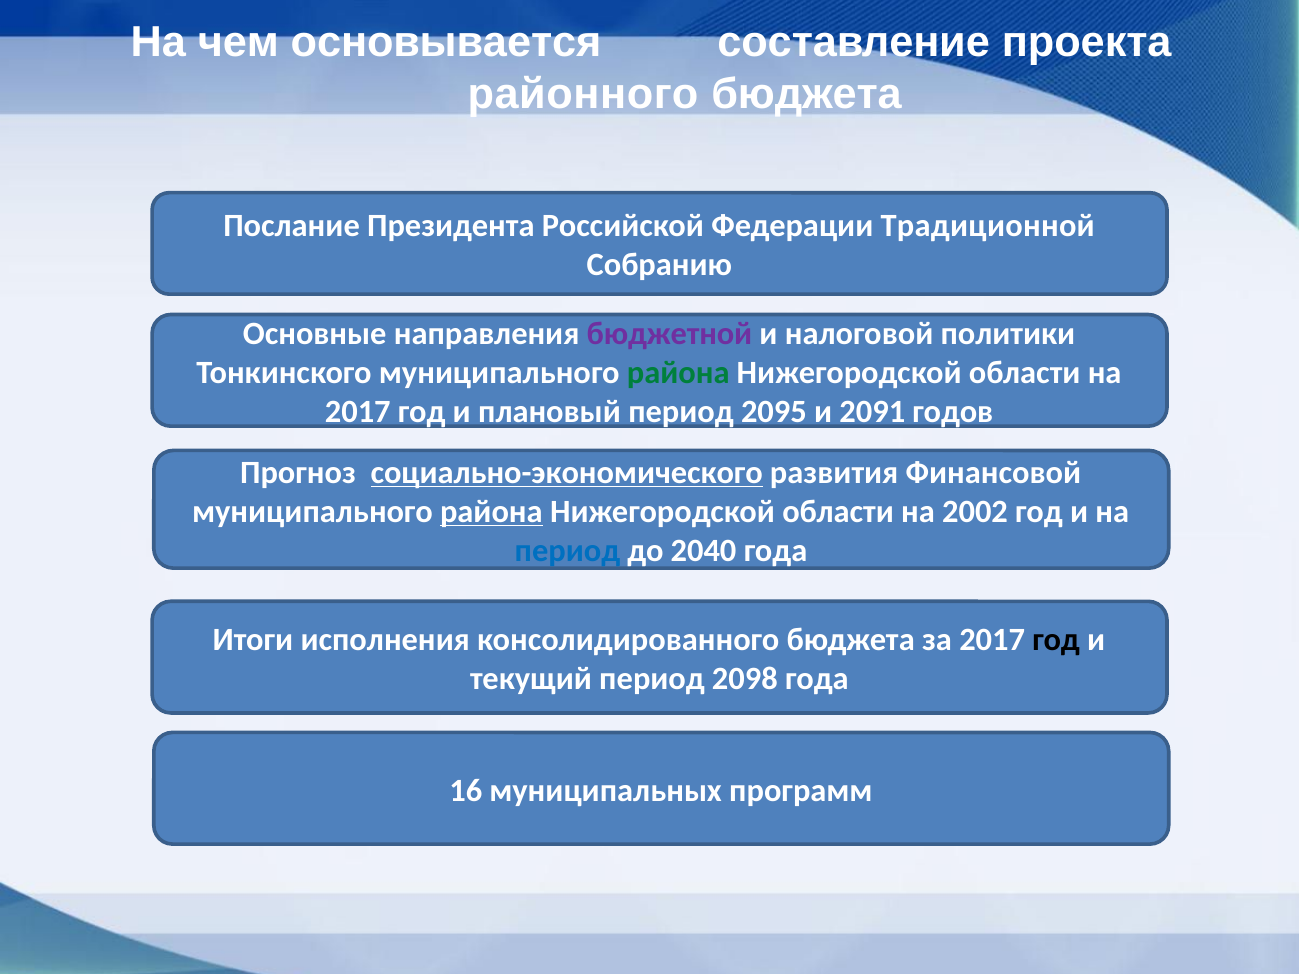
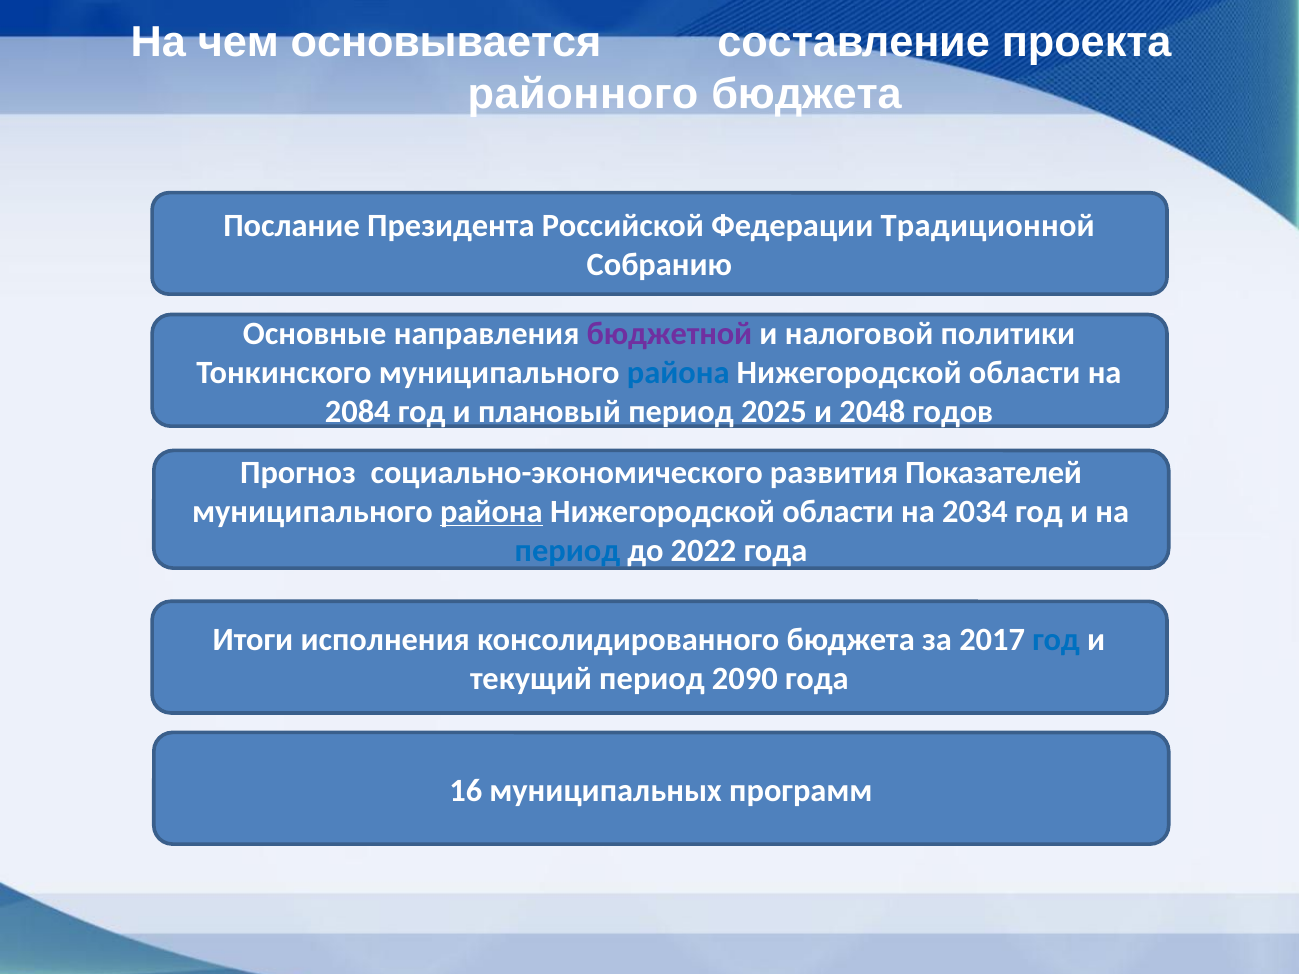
района at (678, 373) colour: green -> blue
2017 at (358, 412): 2017 -> 2084
2095: 2095 -> 2025
2091: 2091 -> 2048
социально-экономического underline: present -> none
Финансовой: Финансовой -> Показателей
2002: 2002 -> 2034
2040: 2040 -> 2022
год at (1056, 640) colour: black -> blue
2098: 2098 -> 2090
